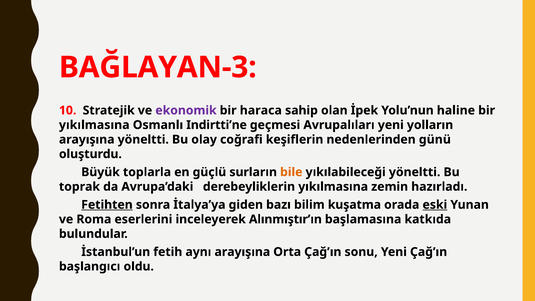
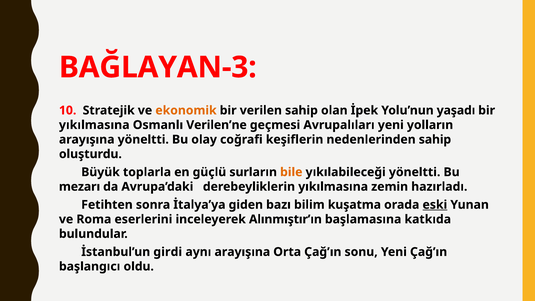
ekonomik colour: purple -> orange
haraca: haraca -> verilen
haline: haline -> yaşadı
Indirtti’ne: Indirtti’ne -> Verilen’ne
nedenlerinden günü: günü -> sahip
toprak: toprak -> mezarı
Fetihten underline: present -> none
fetih: fetih -> girdi
